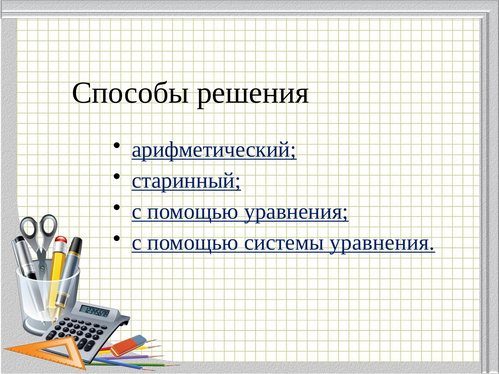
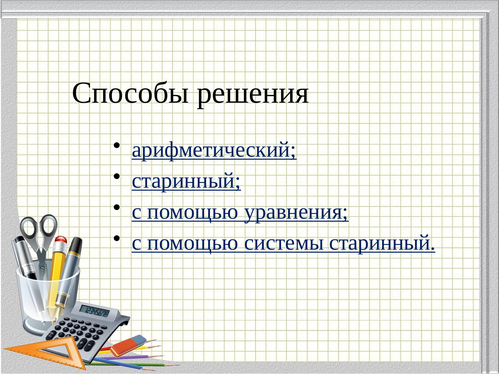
системы уравнения: уравнения -> старинный
